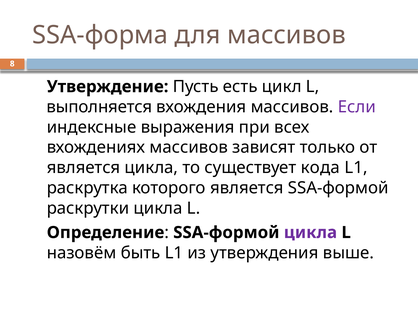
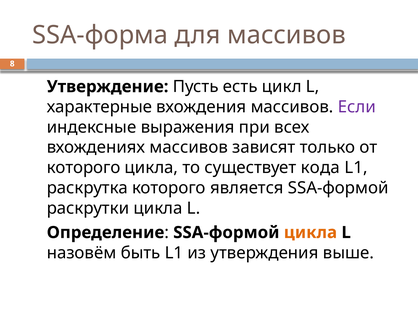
выполняется: выполняется -> характерные
является at (84, 167): является -> которого
цикла at (310, 232) colour: purple -> orange
